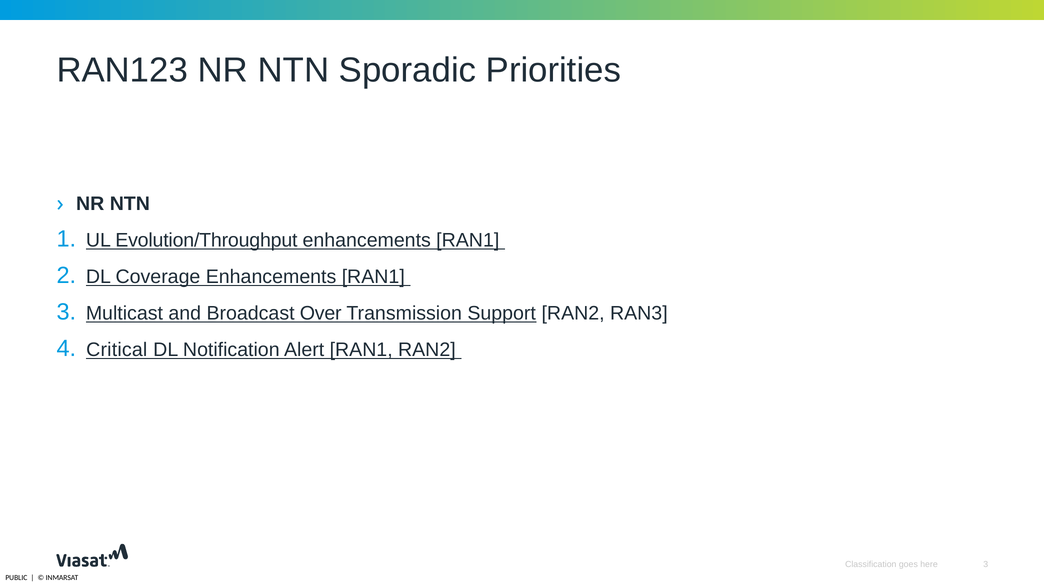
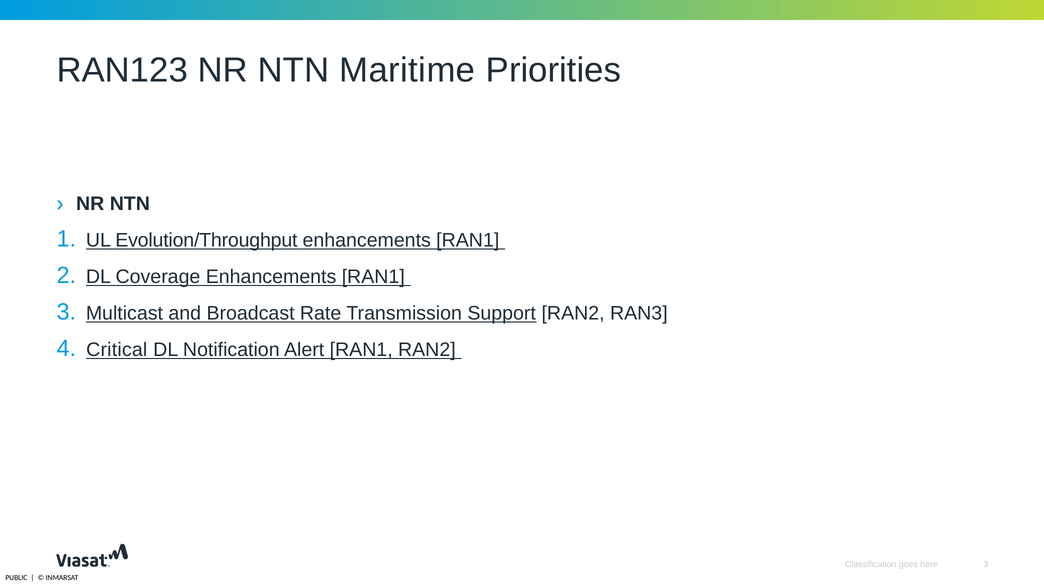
Sporadic: Sporadic -> Maritime
Over: Over -> Rate
